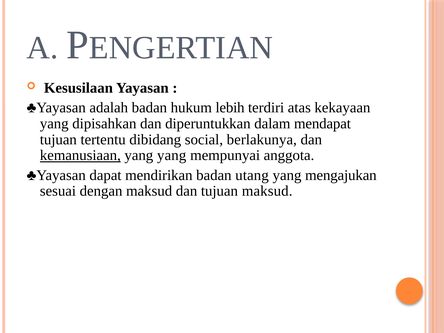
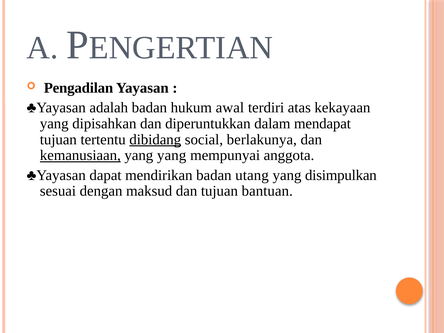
Kesusilaan: Kesusilaan -> Pengadilan
lebih: lebih -> awal
dibidang underline: none -> present
mengajukan: mengajukan -> disimpulkan
tujuan maksud: maksud -> bantuan
